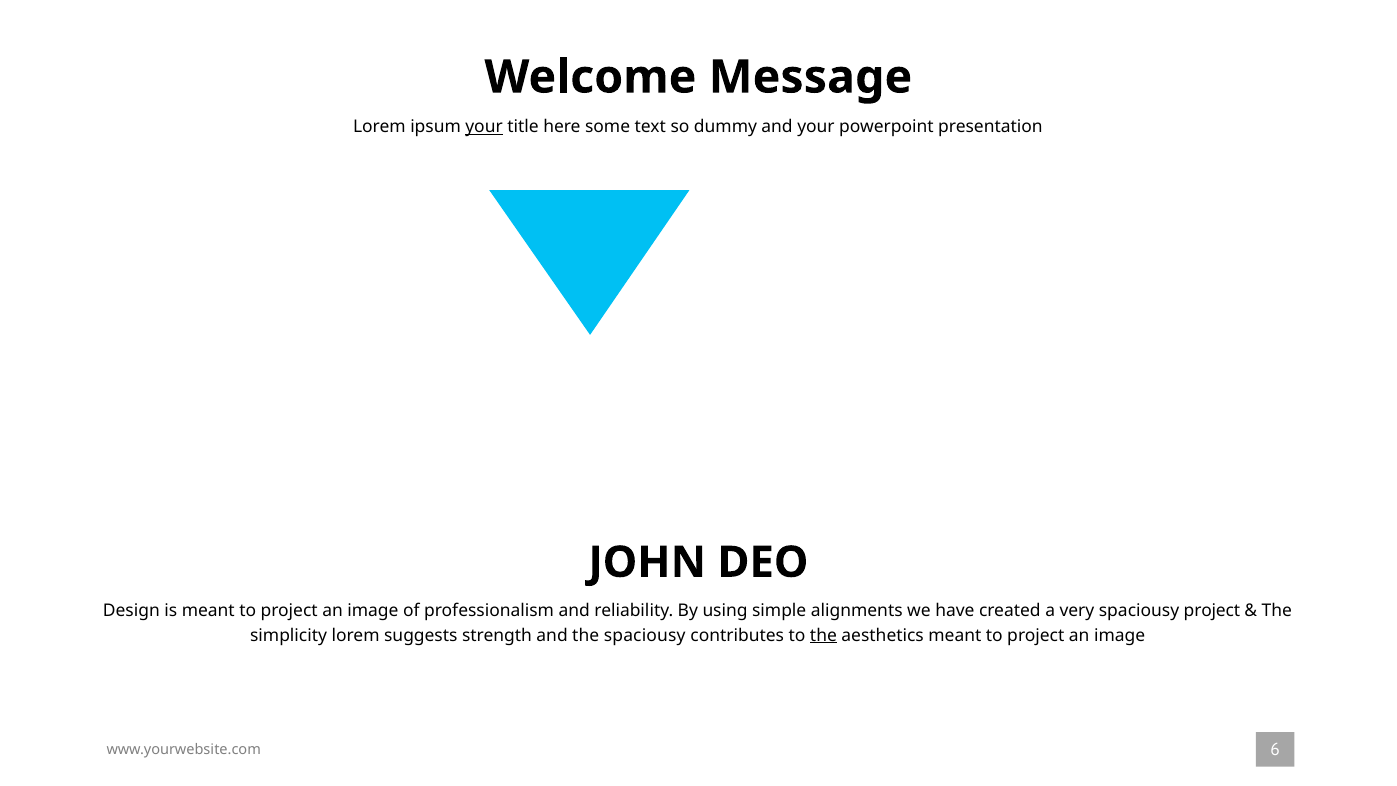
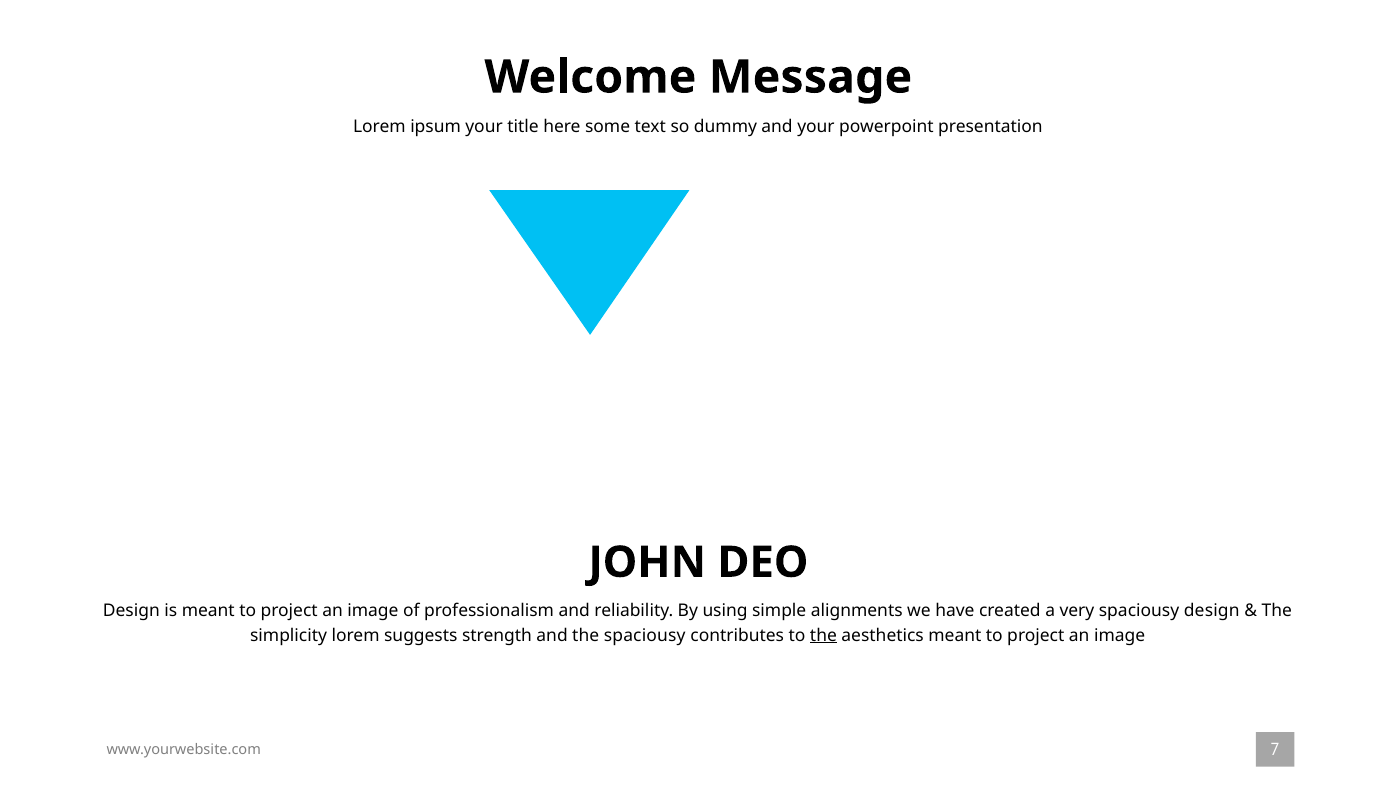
your at (484, 127) underline: present -> none
spaciousy project: project -> design
6: 6 -> 7
